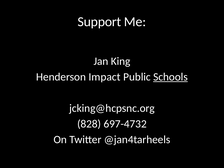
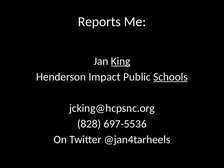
Support: Support -> Reports
King underline: none -> present
697-4732: 697-4732 -> 697-5536
